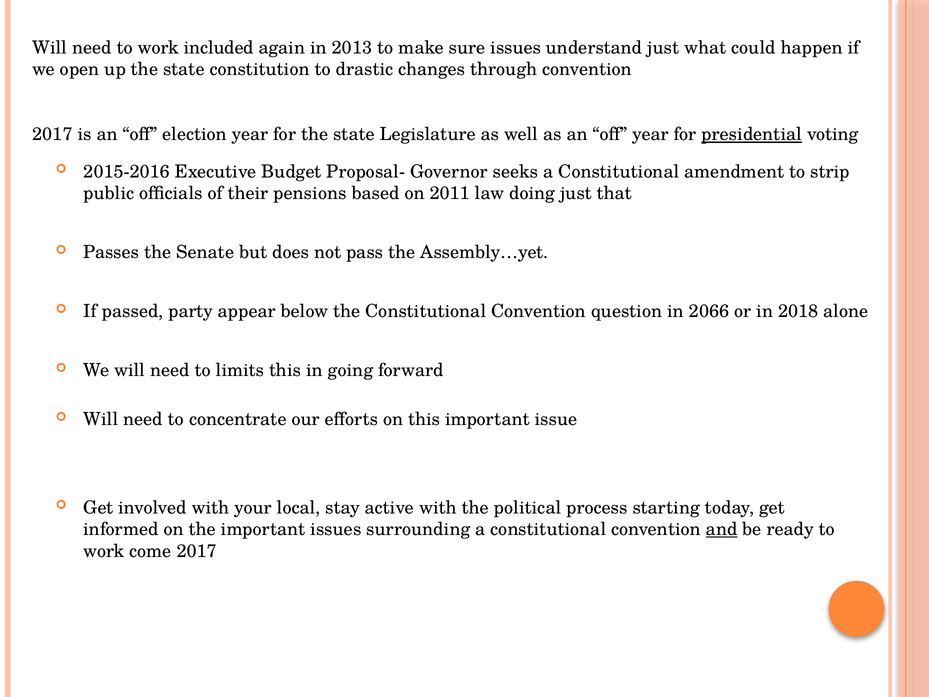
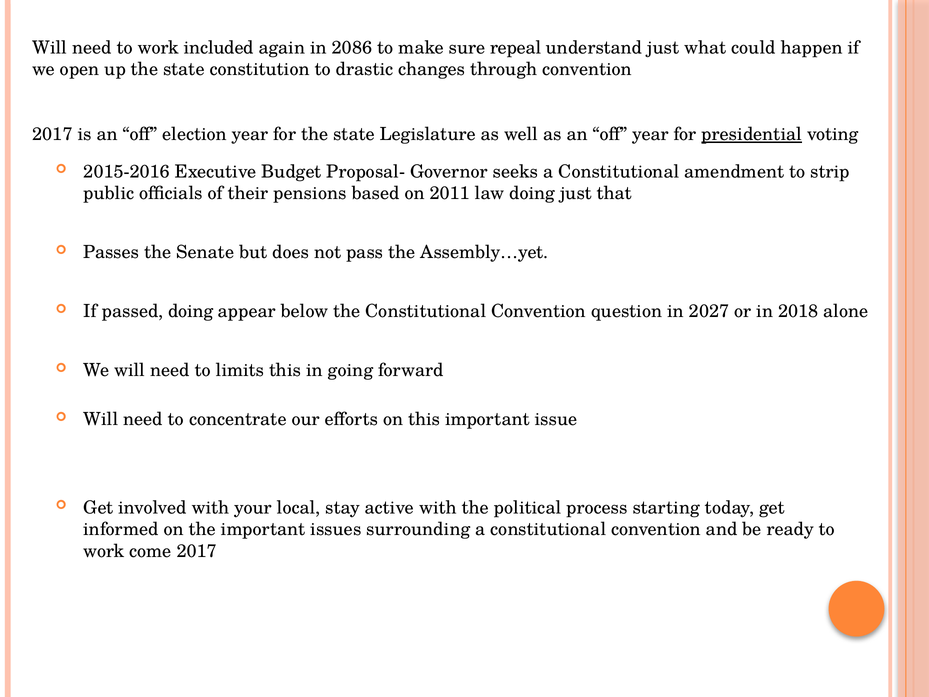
2013: 2013 -> 2086
sure issues: issues -> repeal
passed party: party -> doing
2066: 2066 -> 2027
and underline: present -> none
